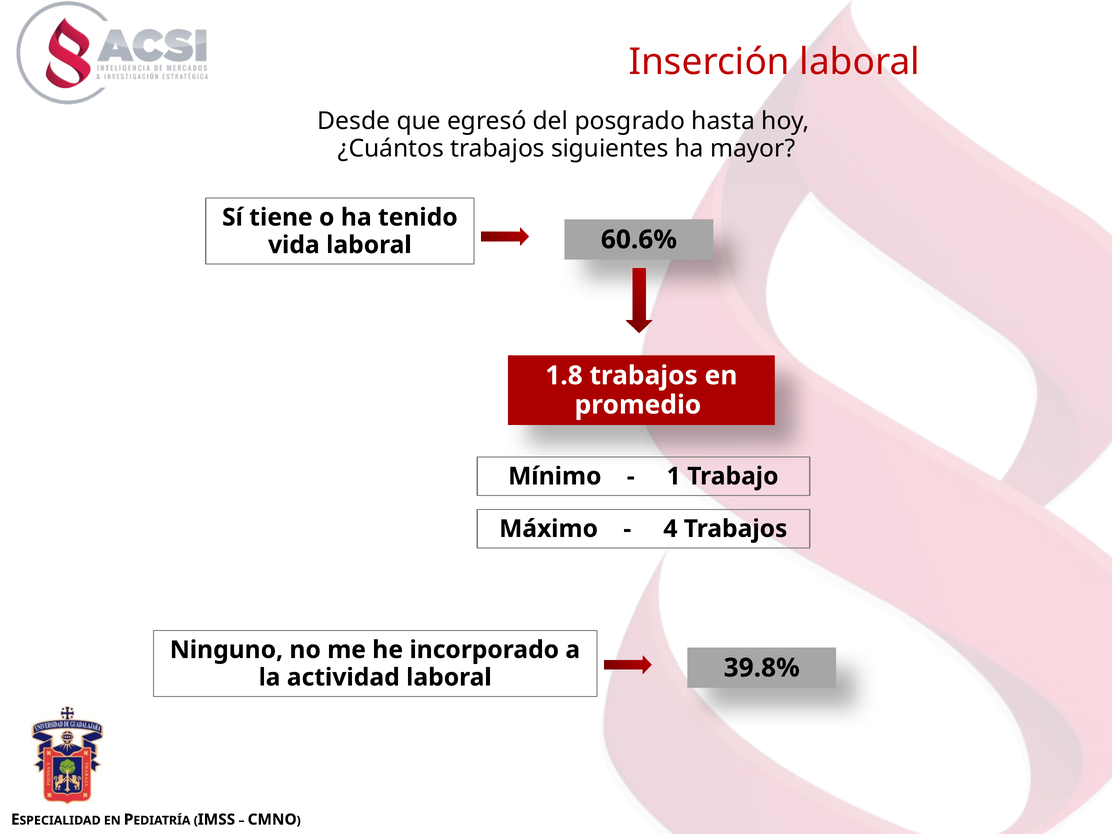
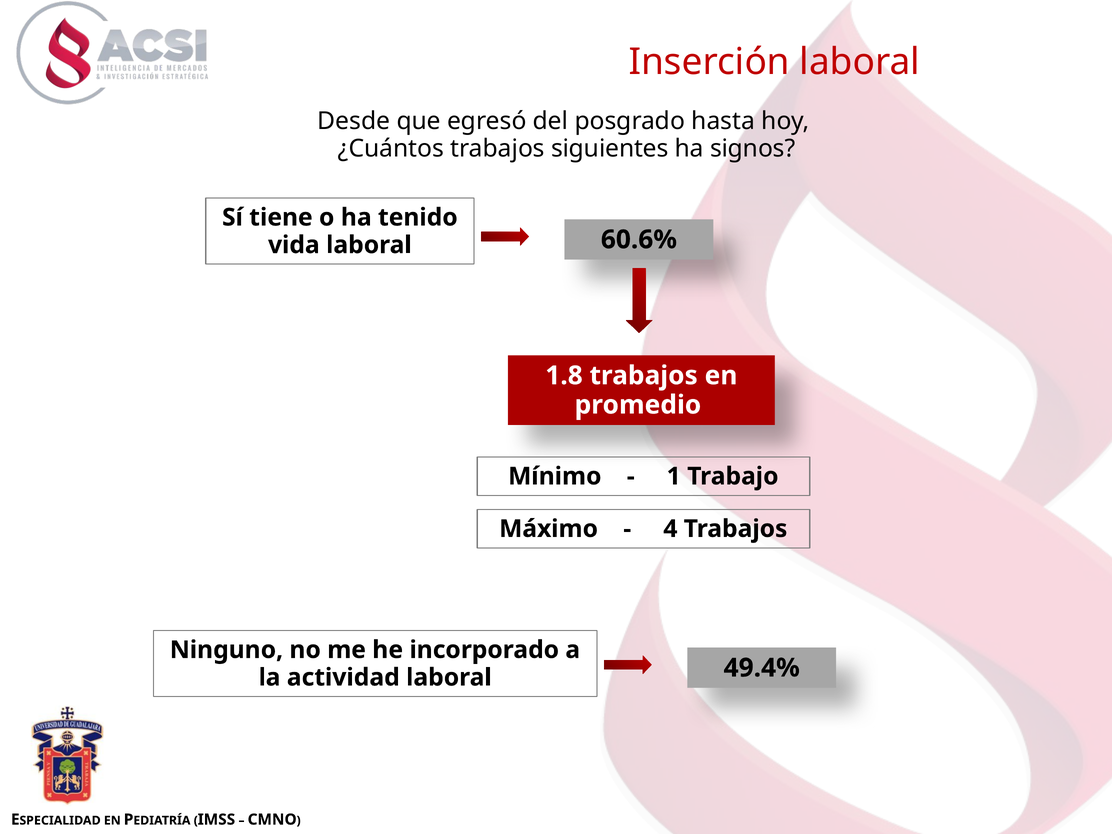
mayor: mayor -> signos
39.8%: 39.8% -> 49.4%
